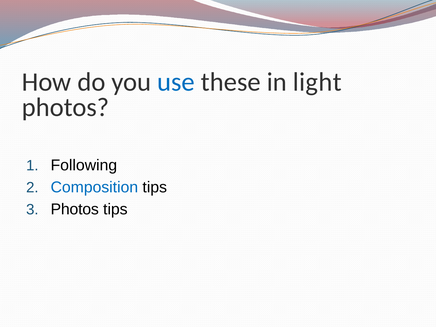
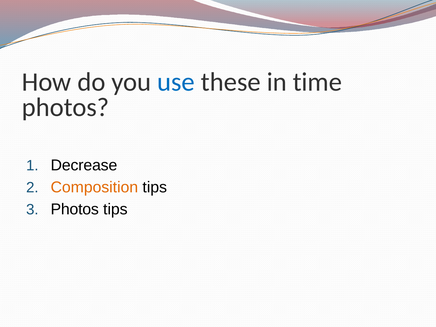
light: light -> time
Following: Following -> Decrease
Composition colour: blue -> orange
